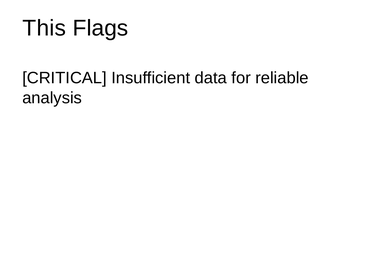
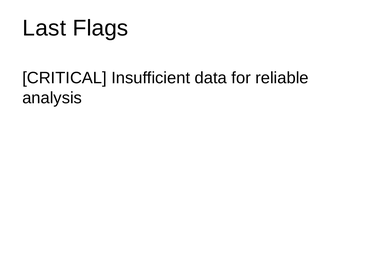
This: This -> Last
